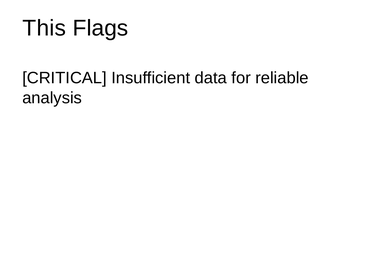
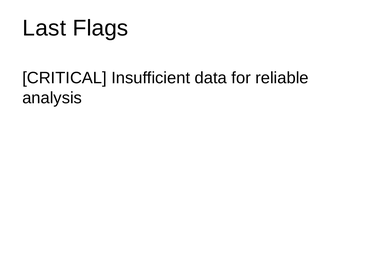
This: This -> Last
